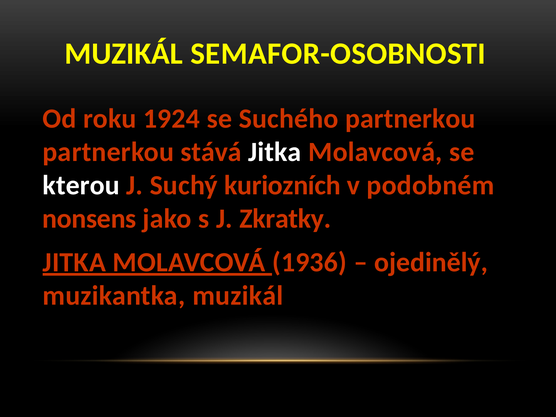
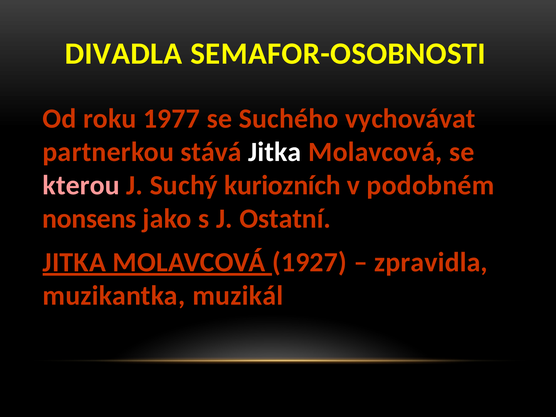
MUZIKÁL at (124, 54): MUZIKÁL -> DIVADLA
1924: 1924 -> 1977
Suchého partnerkou: partnerkou -> vychovávat
kterou colour: white -> pink
Zkratky: Zkratky -> Ostatní
1936: 1936 -> 1927
ojedinělý: ojedinělý -> zpravidla
